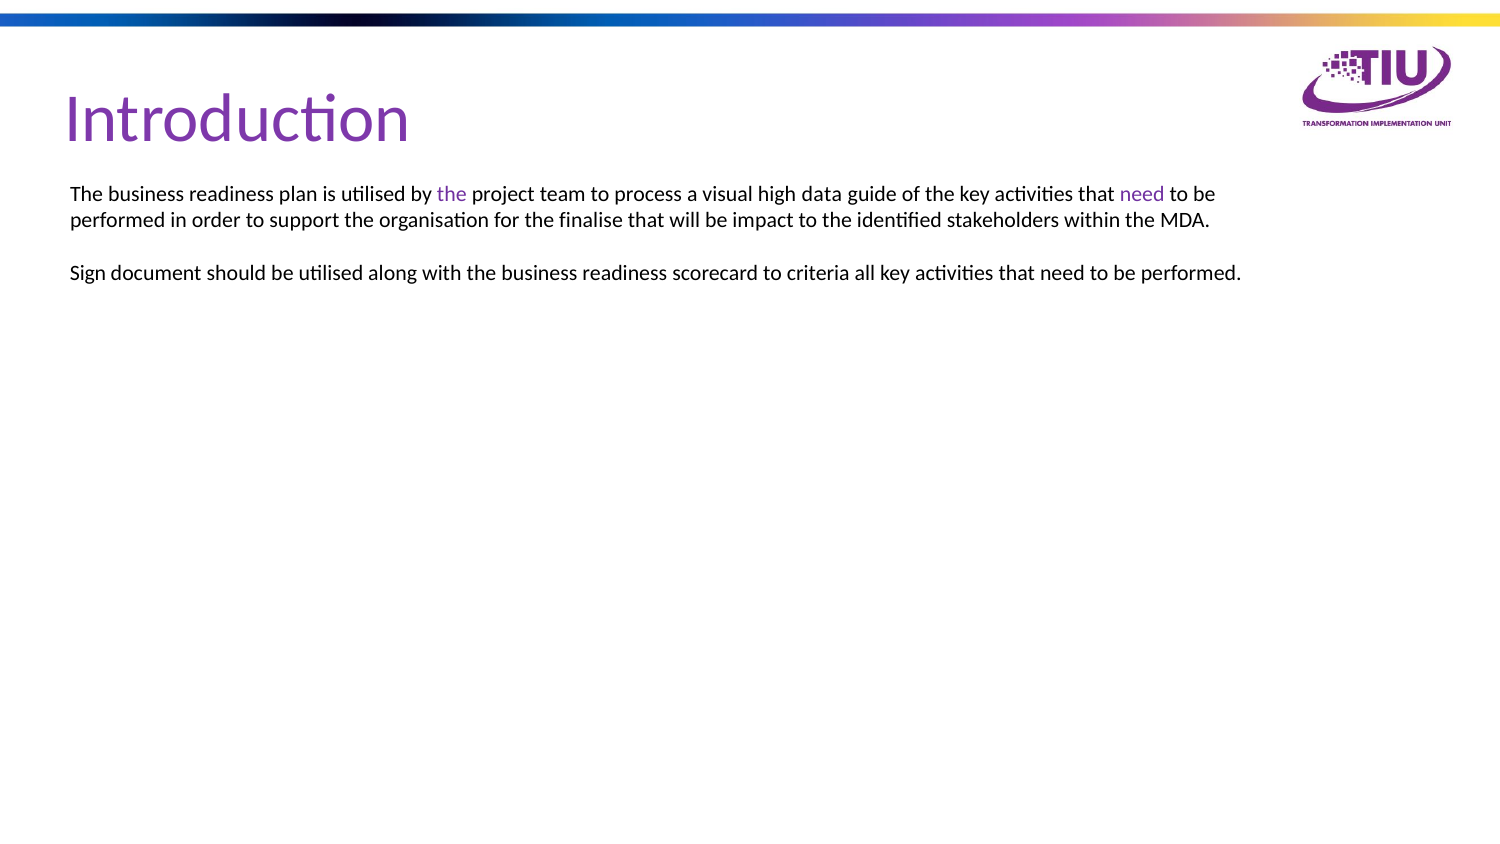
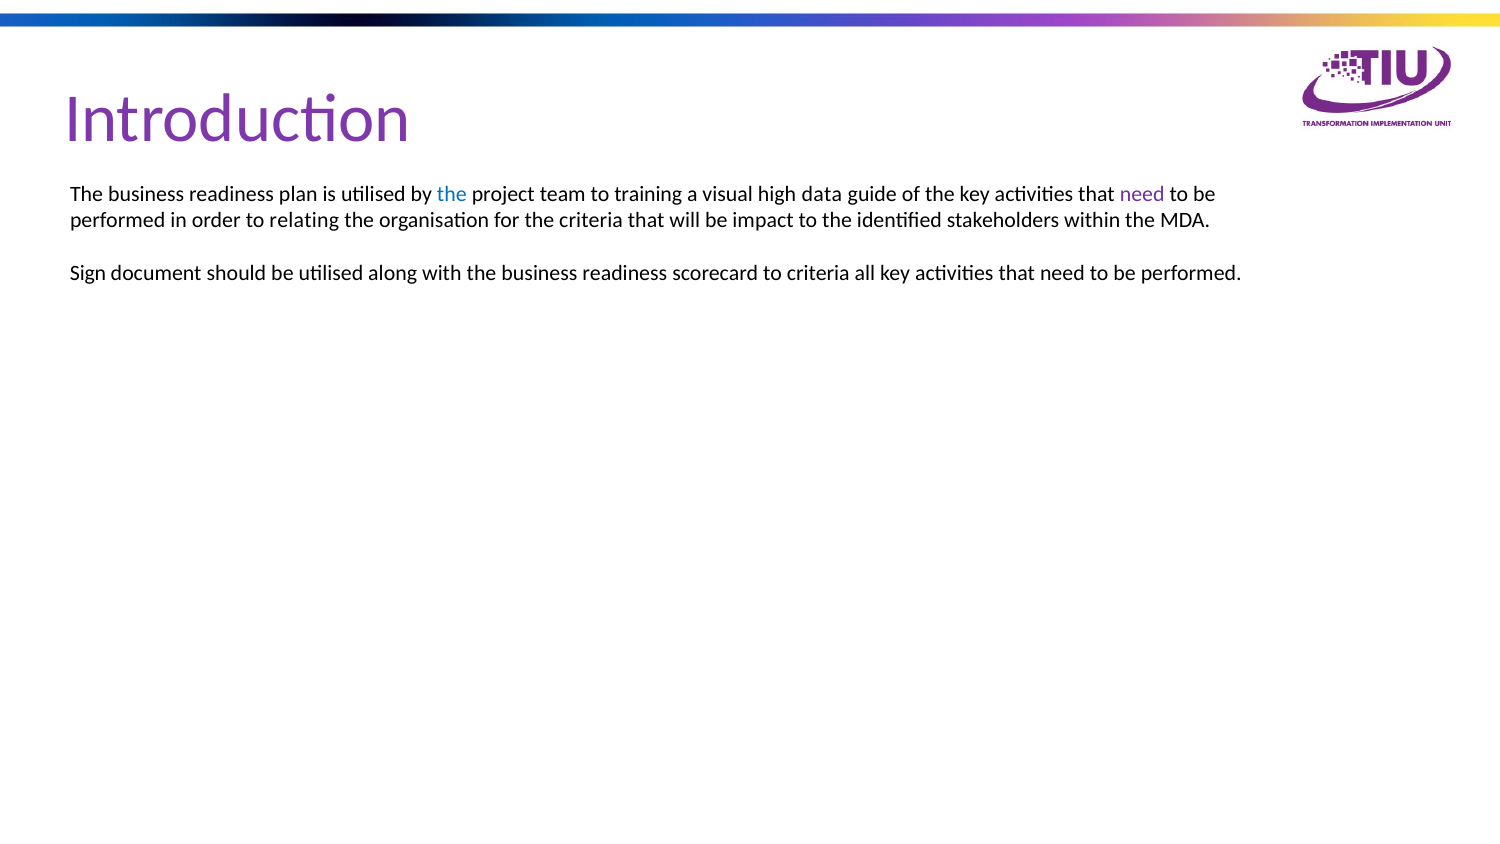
the at (452, 194) colour: purple -> blue
process: process -> training
support: support -> relating
the finalise: finalise -> criteria
